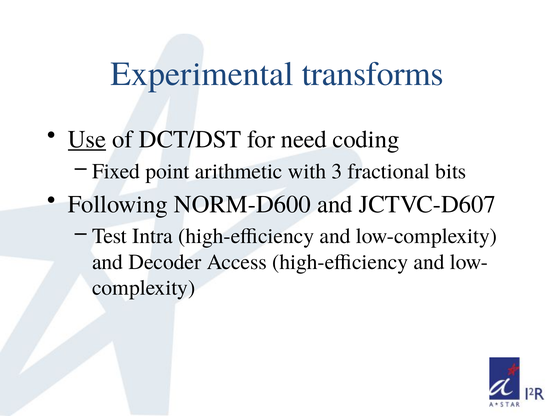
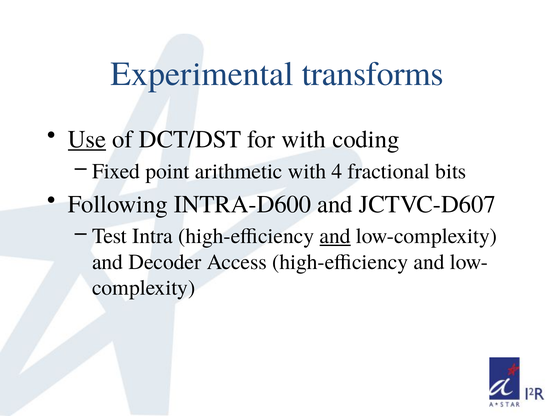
for need: need -> with
3: 3 -> 4
NORM-D600: NORM-D600 -> INTRA-D600
and at (335, 236) underline: none -> present
